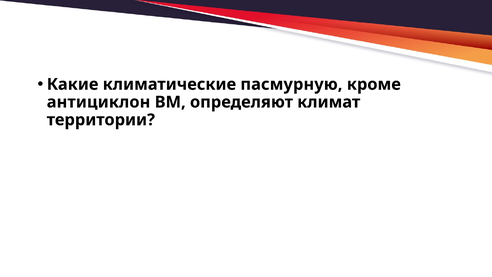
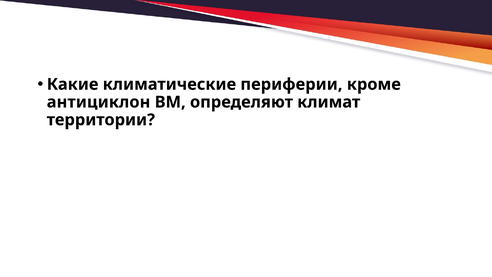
пасмурную: пасмурную -> периферии
